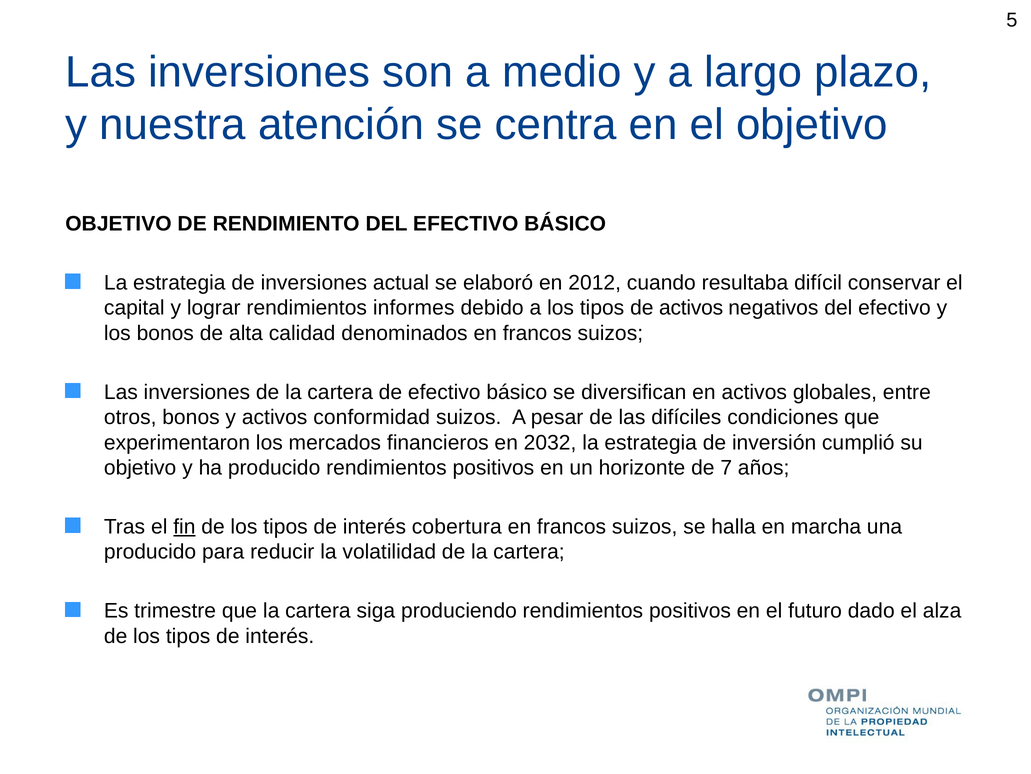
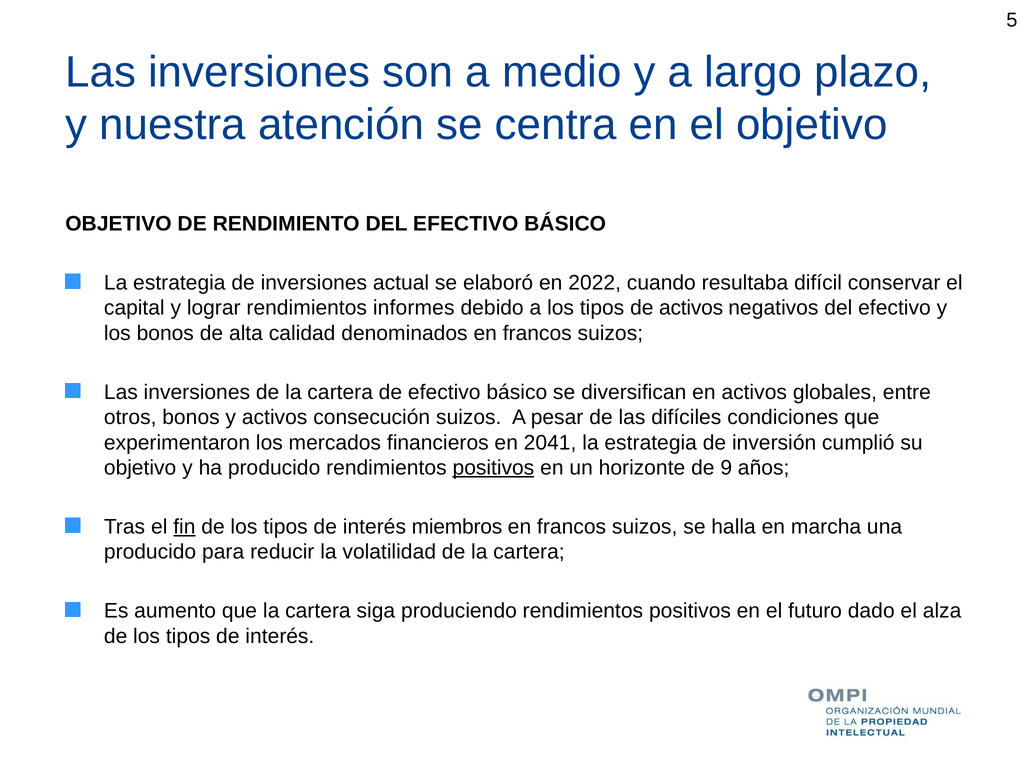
2012: 2012 -> 2022
conformidad: conformidad -> consecución
2032: 2032 -> 2041
positivos at (493, 467) underline: none -> present
7: 7 -> 9
cobertura: cobertura -> miembros
trimestre: trimestre -> aumento
